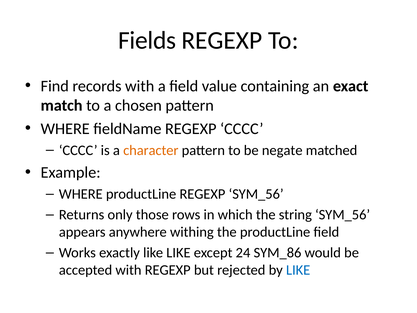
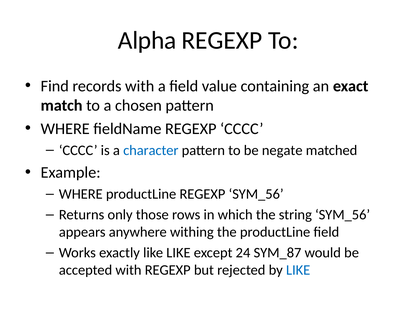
Fields: Fields -> Alpha
character colour: orange -> blue
SYM_86: SYM_86 -> SYM_87
